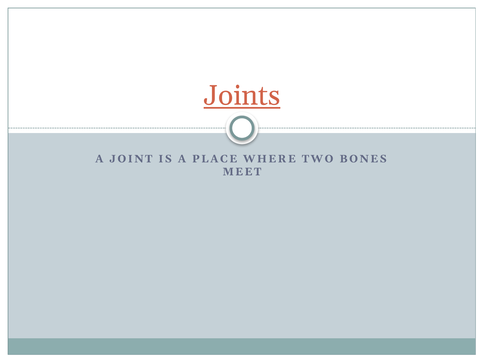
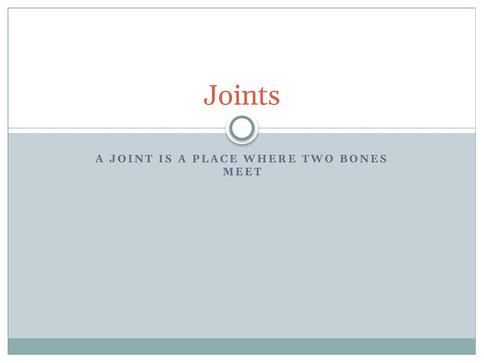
Joints underline: present -> none
